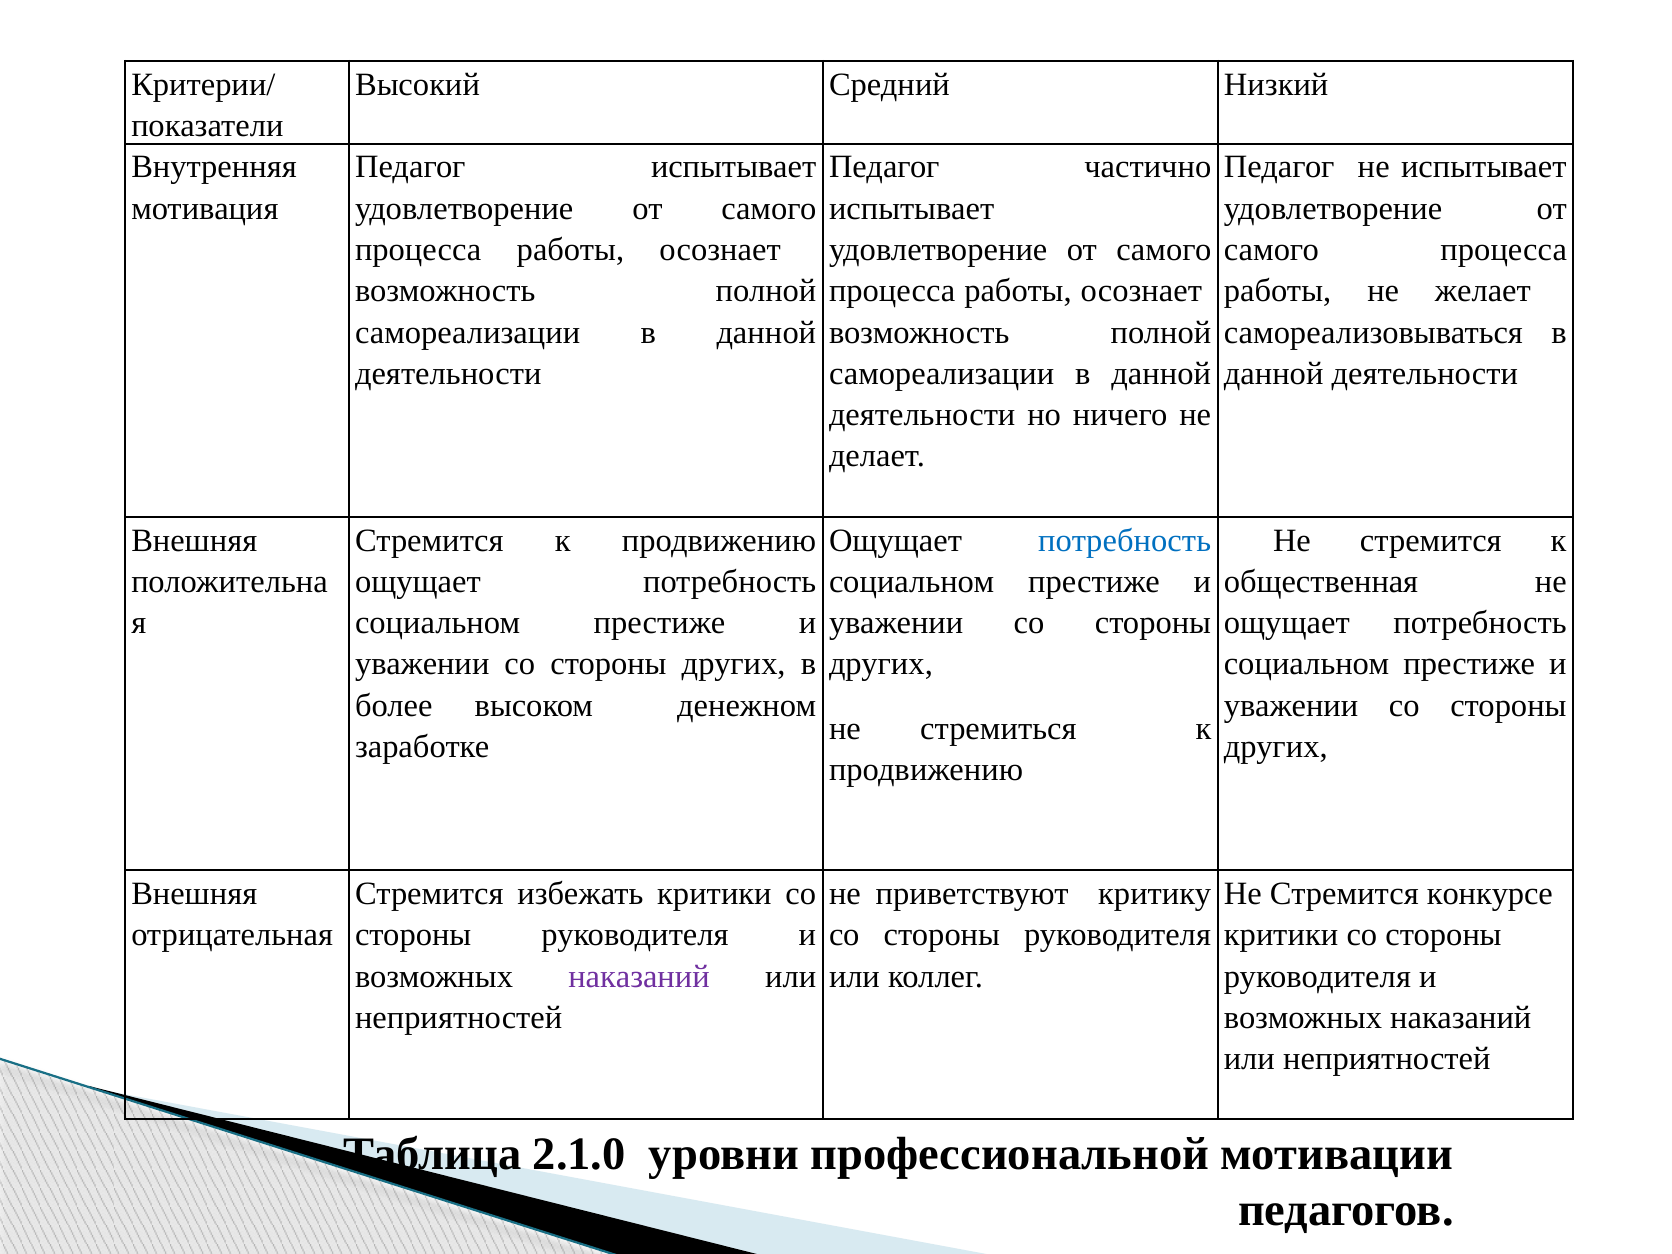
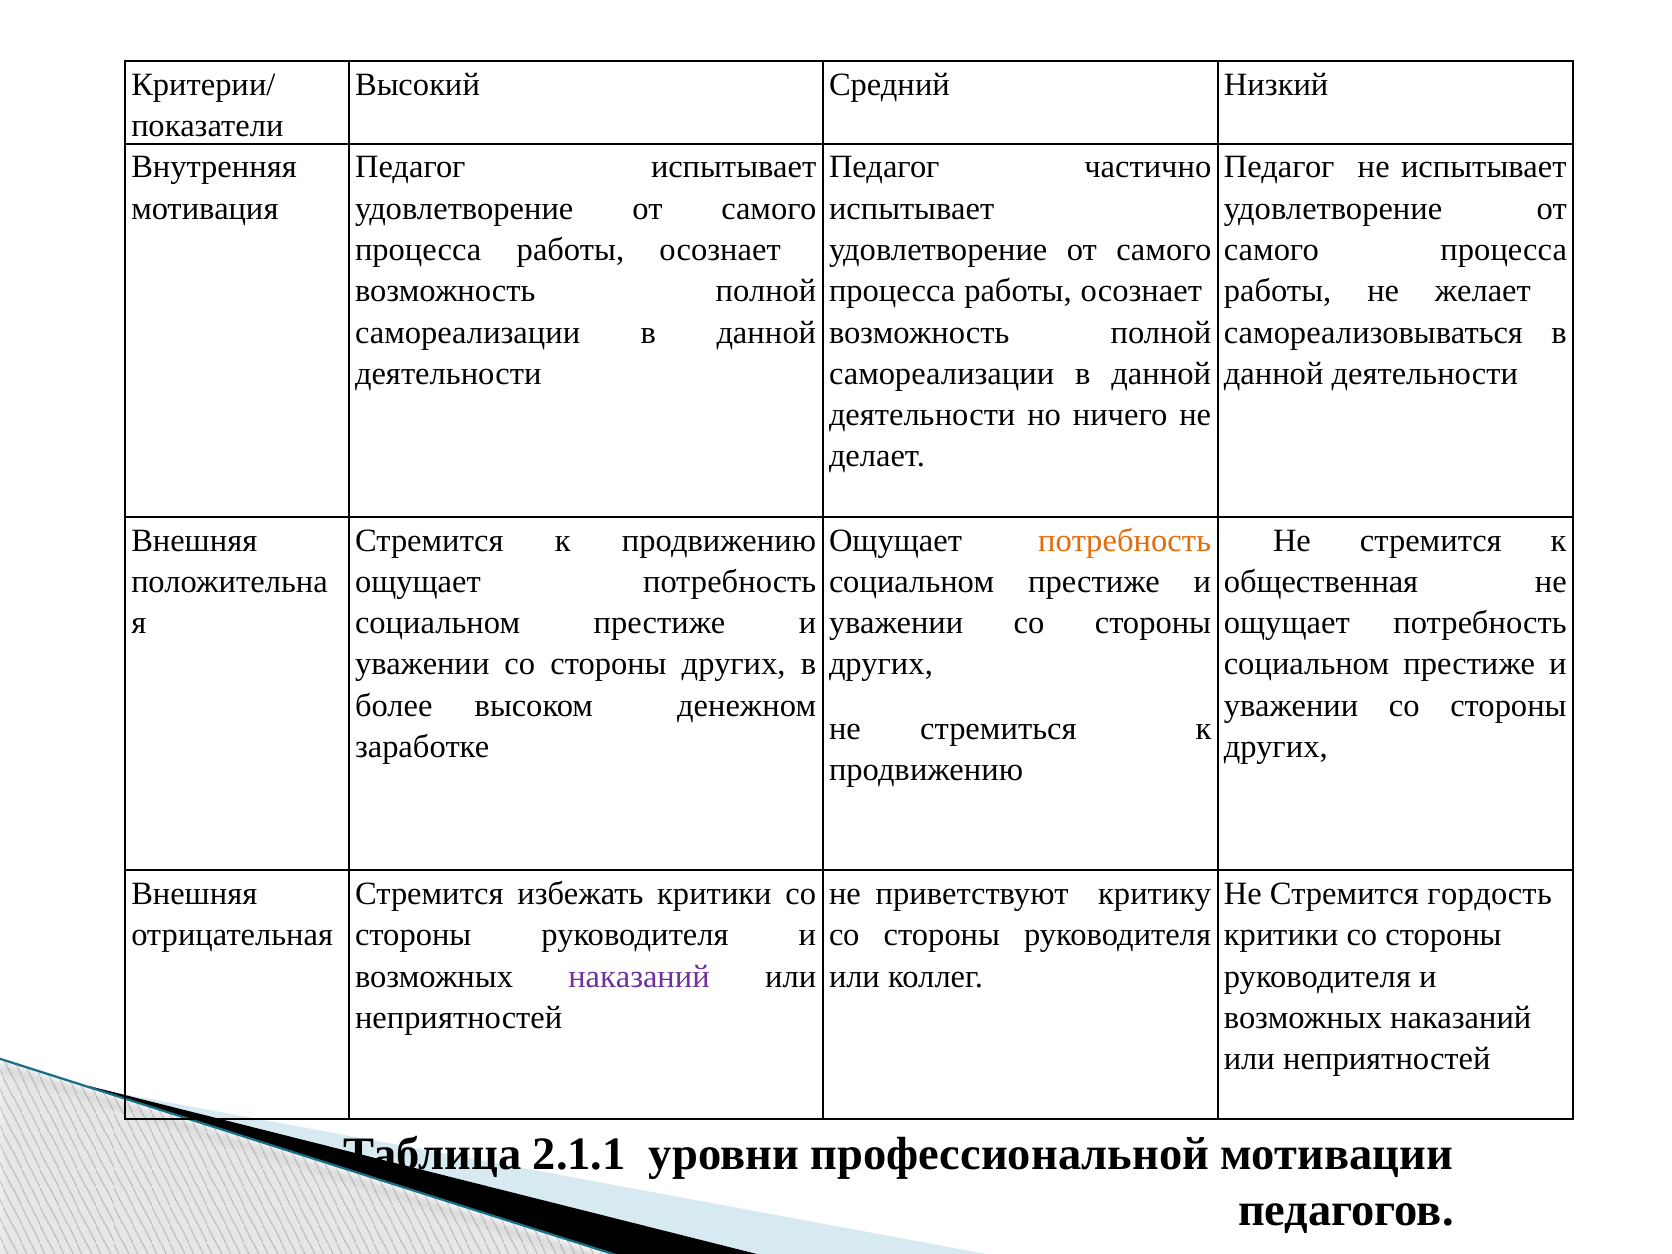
потребность at (1125, 540) colour: blue -> orange
конкурсе: конкурсе -> гордость
2.1.0: 2.1.0 -> 2.1.1
